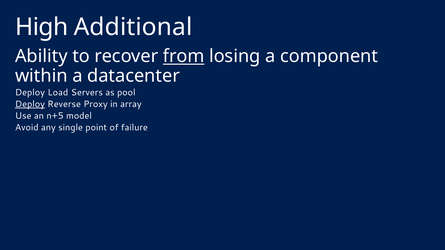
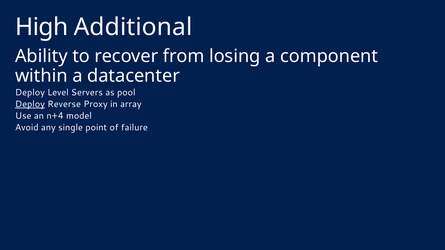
from underline: present -> none
Load: Load -> Level
n+5: n+5 -> n+4
